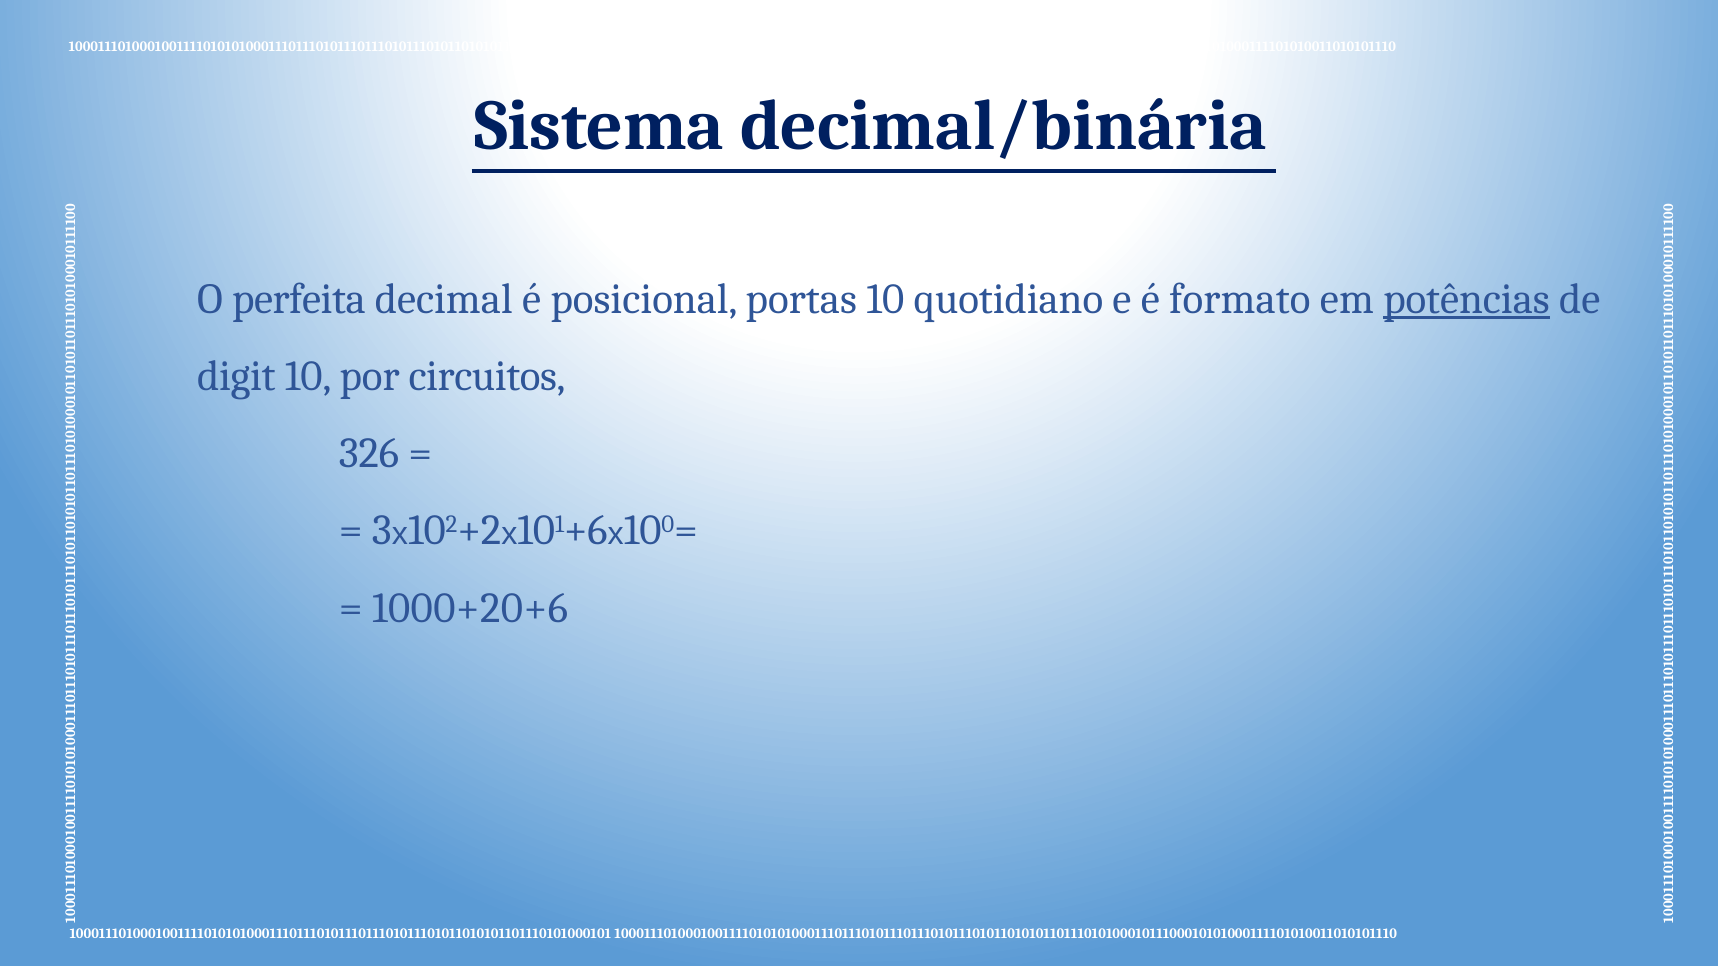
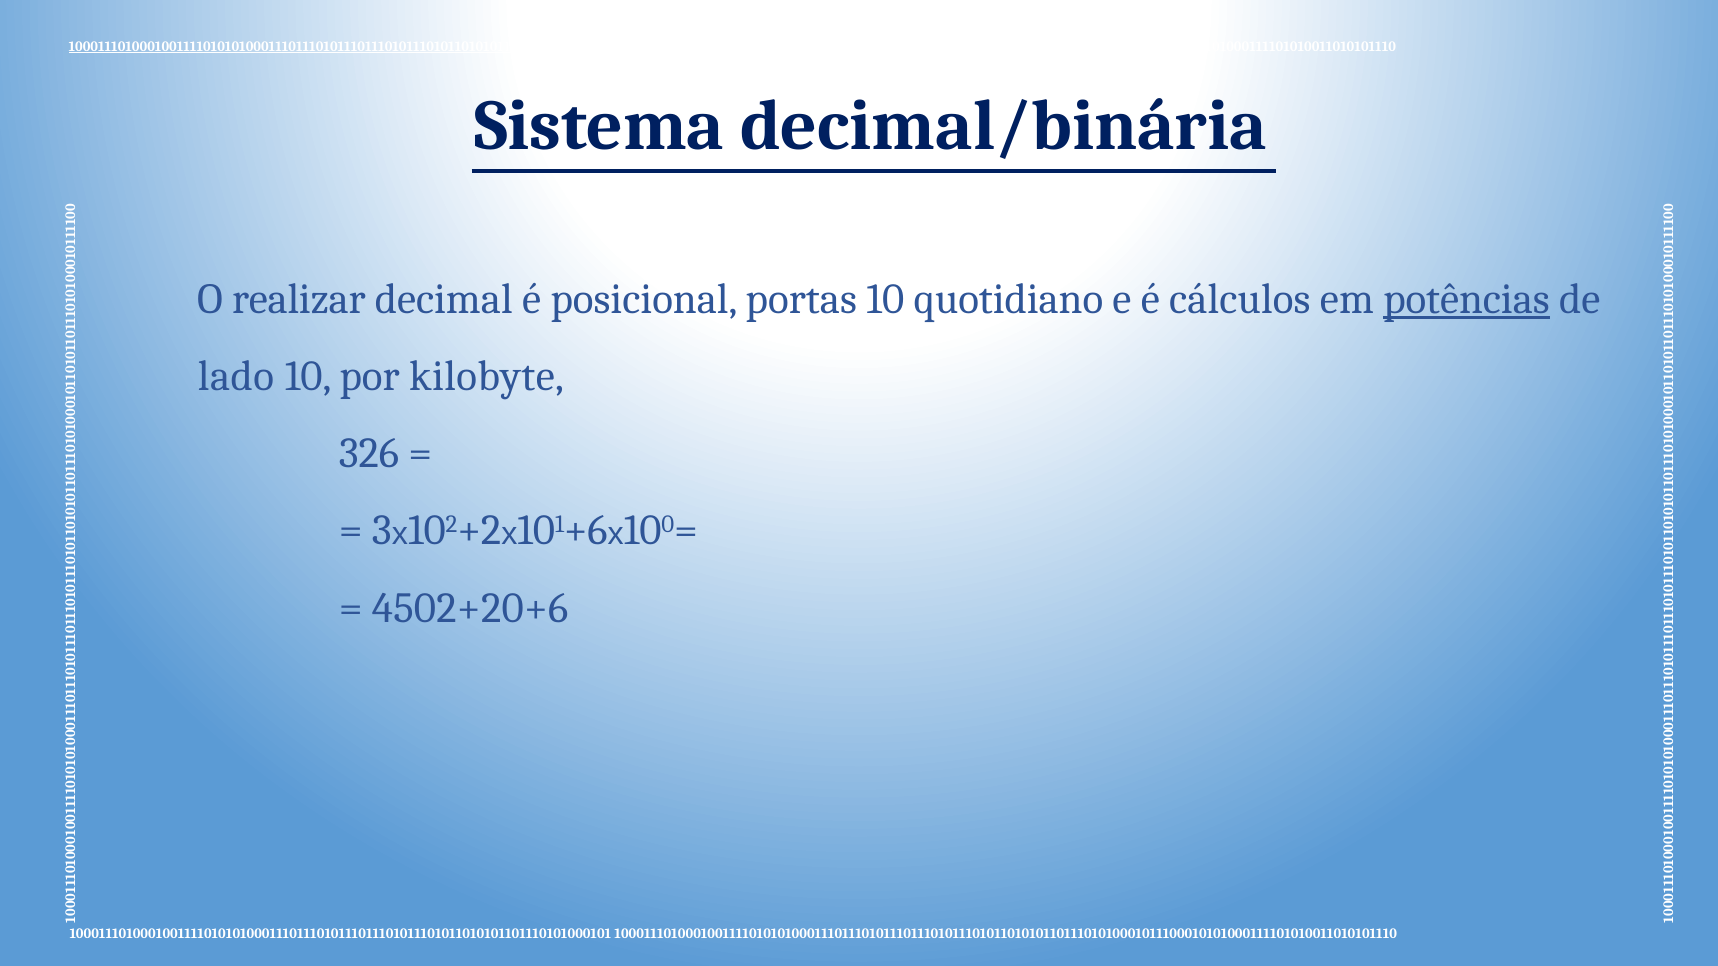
10001110100010011110101010001110111010111011101011101011010101101110101000101 at (339, 47) underline: none -> present
perfeita: perfeita -> realizar
formato: formato -> cálculos
digit: digit -> lado
circuitos: circuitos -> kilobyte
1000+20+6: 1000+20+6 -> 4502+20+6
